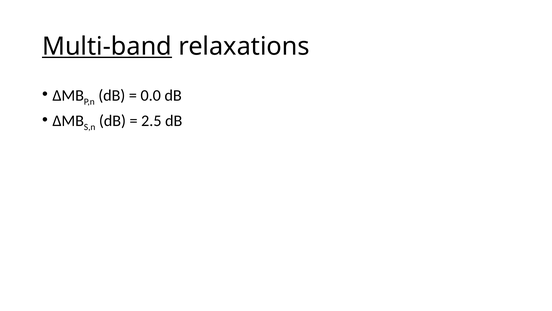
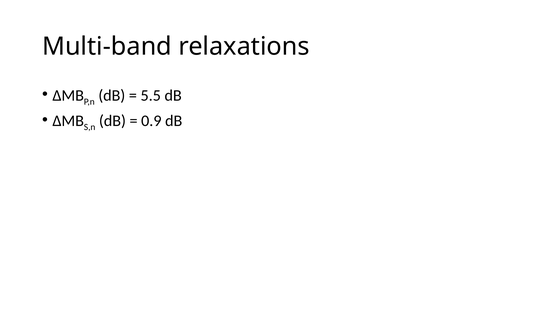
Multi-band underline: present -> none
0.0: 0.0 -> 5.5
2.5: 2.5 -> 0.9
